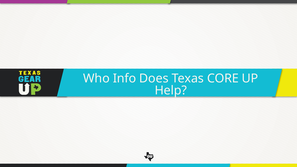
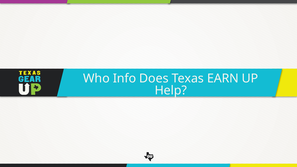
CORE: CORE -> EARN
